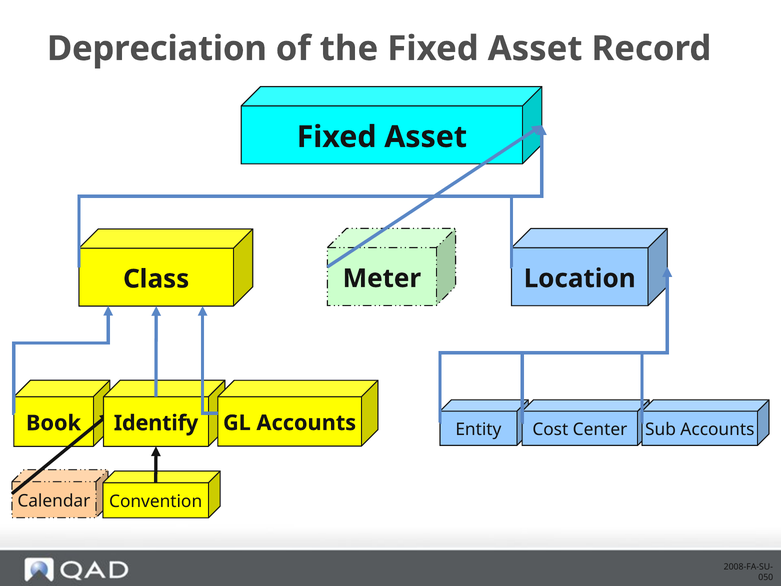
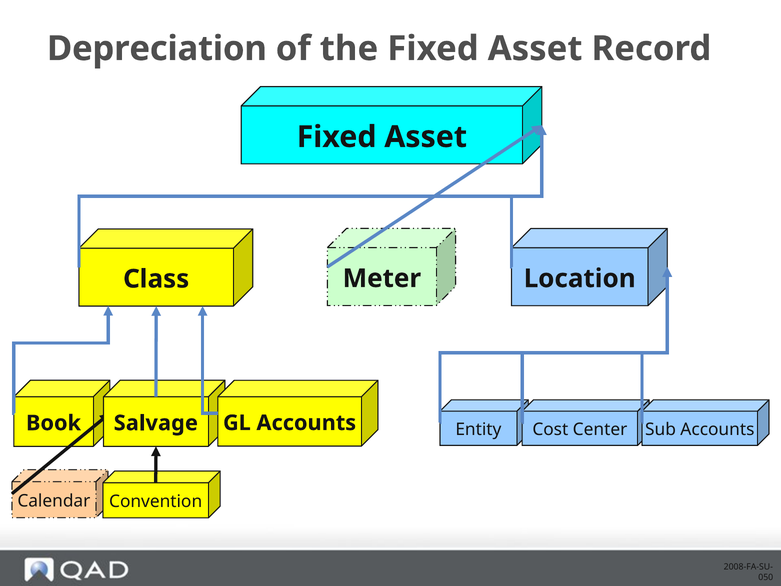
Identify: Identify -> Salvage
